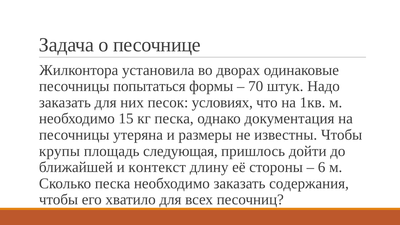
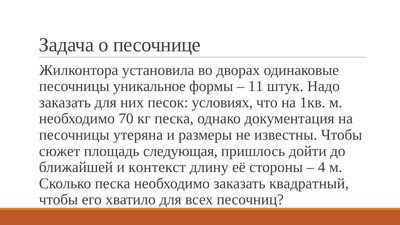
попытаться: попытаться -> уникальное
70: 70 -> 11
15: 15 -> 70
крупы: крупы -> сюжет
6: 6 -> 4
содержания: содержания -> квадратный
